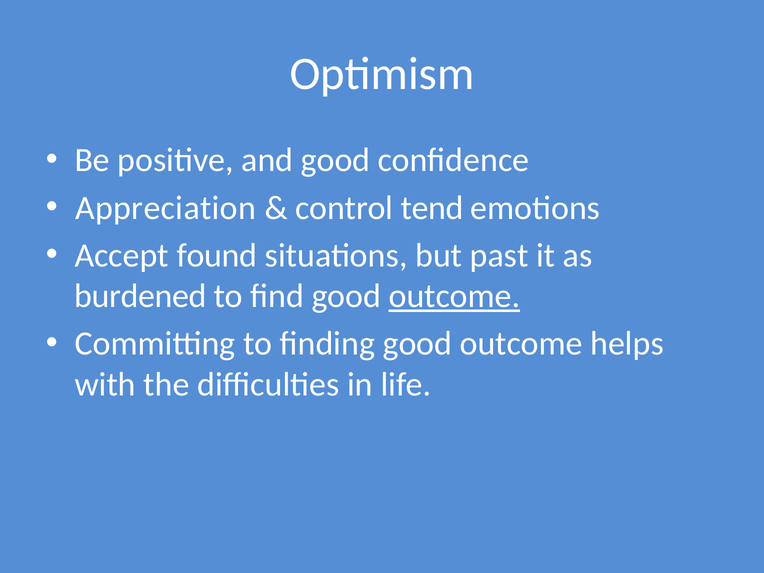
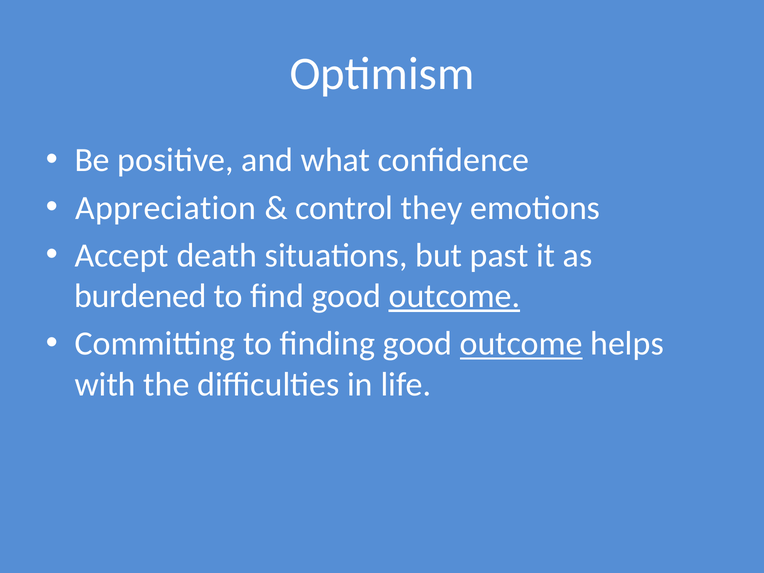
and good: good -> what
tend: tend -> they
found: found -> death
outcome at (521, 344) underline: none -> present
